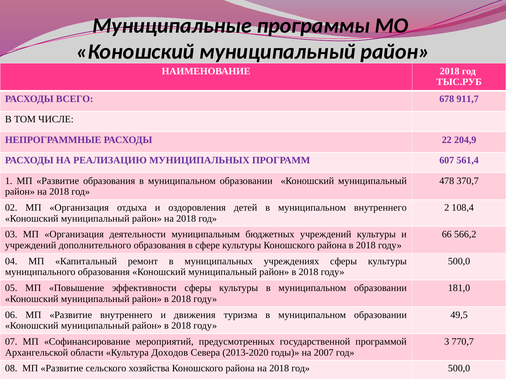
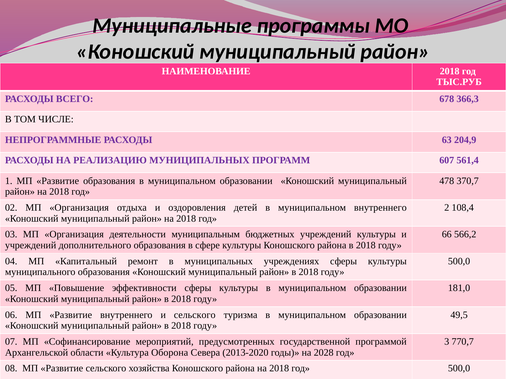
911,7: 911,7 -> 366,3
РАСХОДЫ 22: 22 -> 63
и движения: движения -> сельского
Культура Доходов: Доходов -> Оборона
2007: 2007 -> 2028
